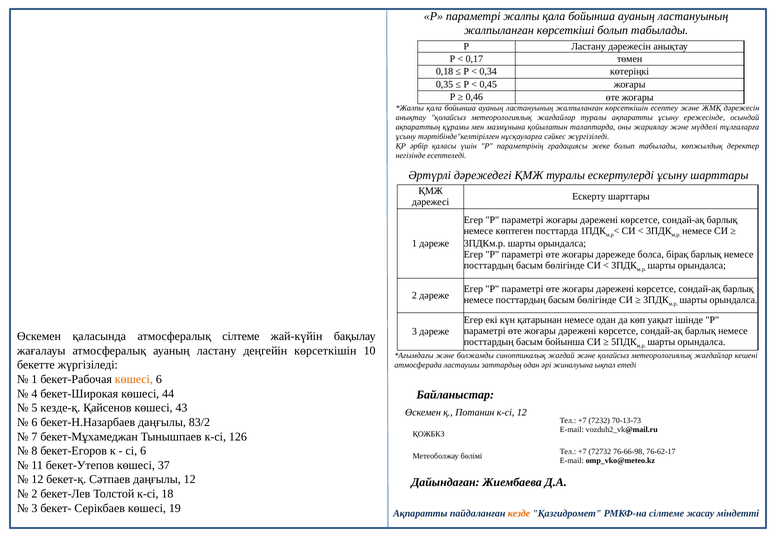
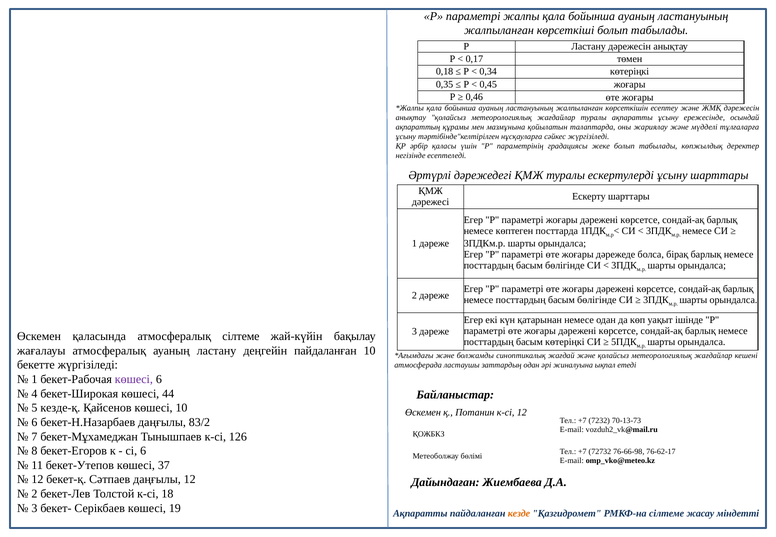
басым бойынша: бойынша -> көтеріңкі
деңгейін көрсеткішін: көрсеткішін -> пайдаланған
көшесі at (134, 379) colour: orange -> purple
көшесі 43: 43 -> 10
